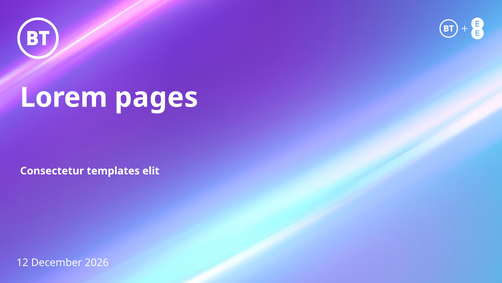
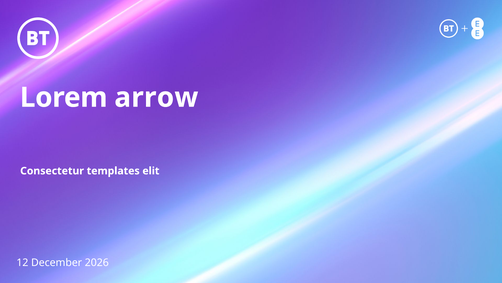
pages: pages -> arrow
